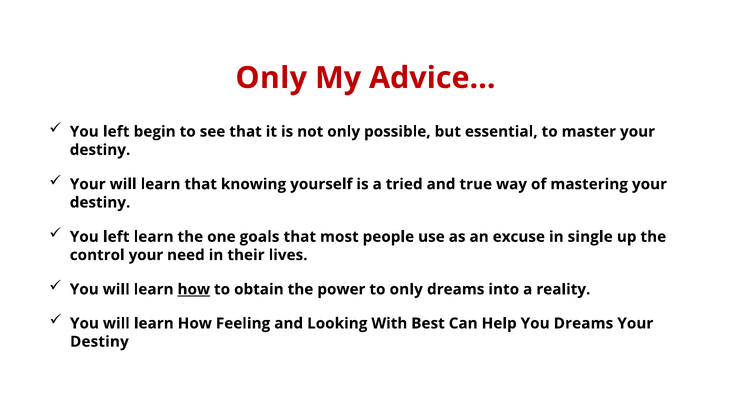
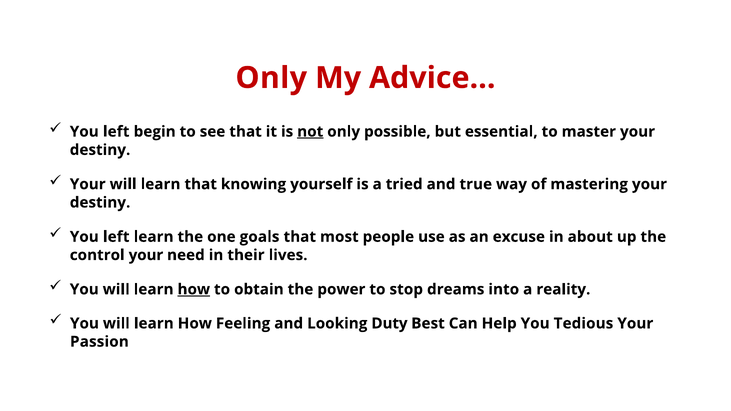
not underline: none -> present
single: single -> about
to only: only -> stop
With: With -> Duty
You Dreams: Dreams -> Tedious
Destiny at (99, 342): Destiny -> Passion
